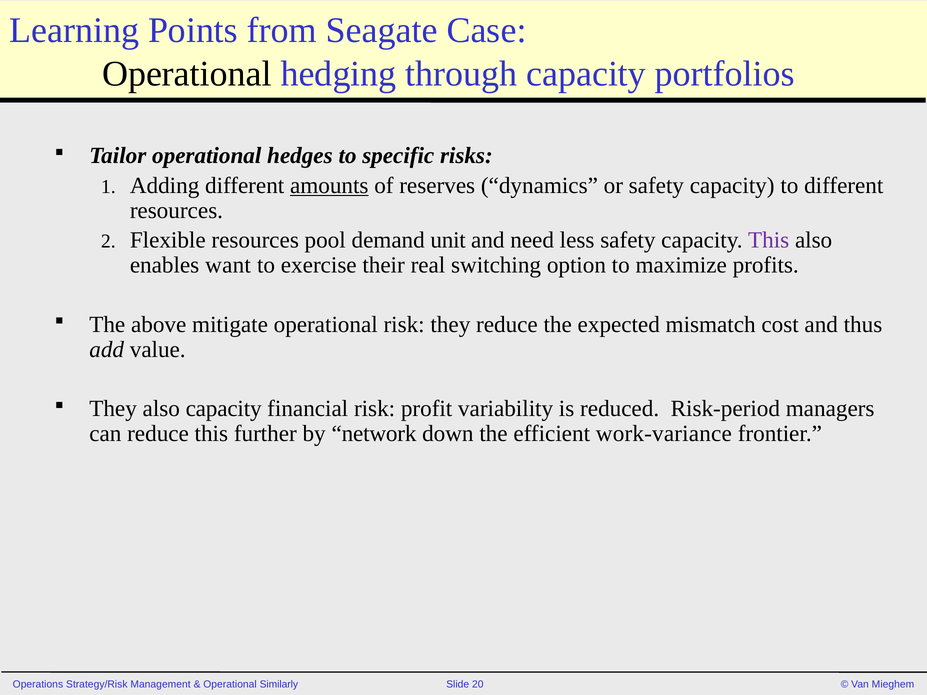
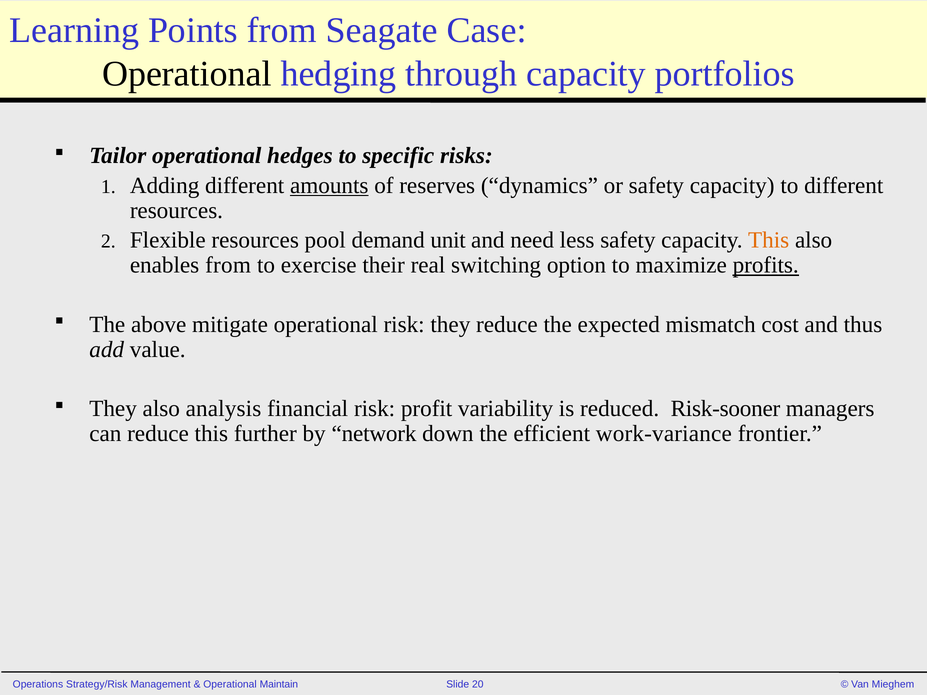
This at (769, 240) colour: purple -> orange
enables want: want -> from
profits underline: none -> present
also capacity: capacity -> analysis
Risk-period: Risk-period -> Risk-sooner
Similarly: Similarly -> Maintain
